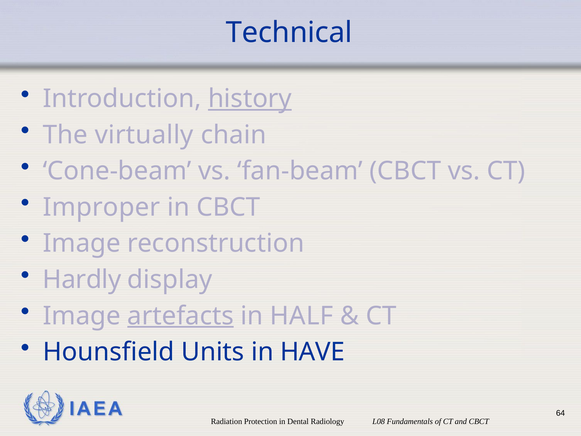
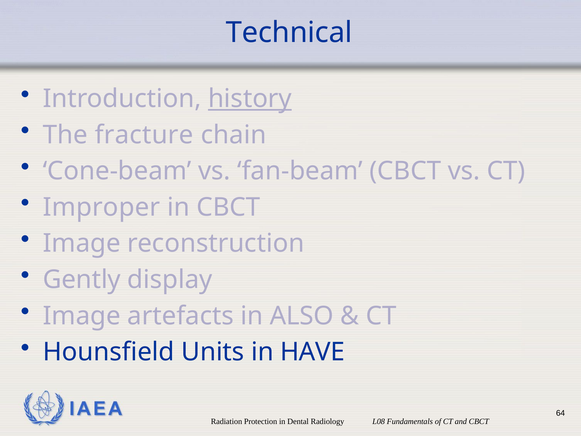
virtually: virtually -> fracture
Hardly: Hardly -> Gently
artefacts underline: present -> none
HALF: HALF -> ALSO
